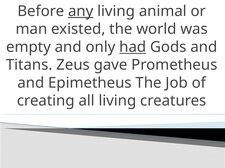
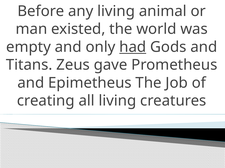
any underline: present -> none
